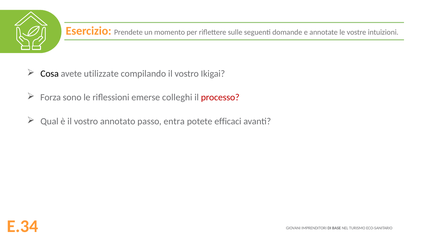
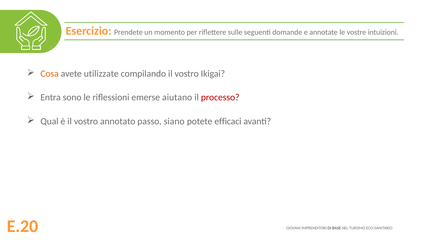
Cosa colour: black -> orange
Forza: Forza -> Entra
colleghi: colleghi -> aiutano
entra: entra -> siano
E.34: E.34 -> E.20
